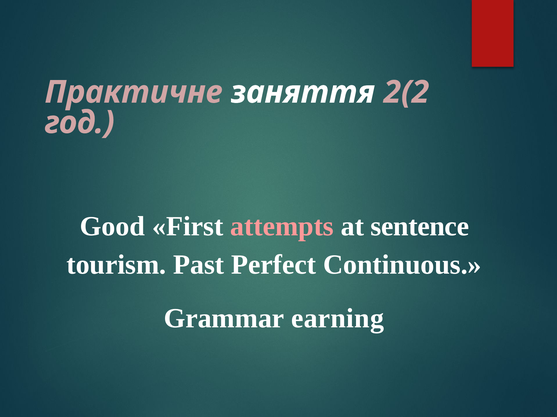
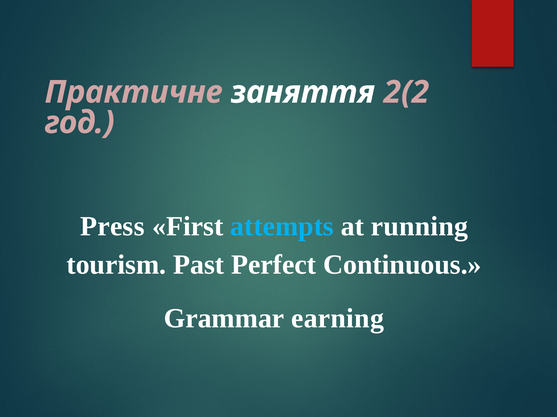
Good: Good -> Press
attempts colour: pink -> light blue
sentence: sentence -> running
